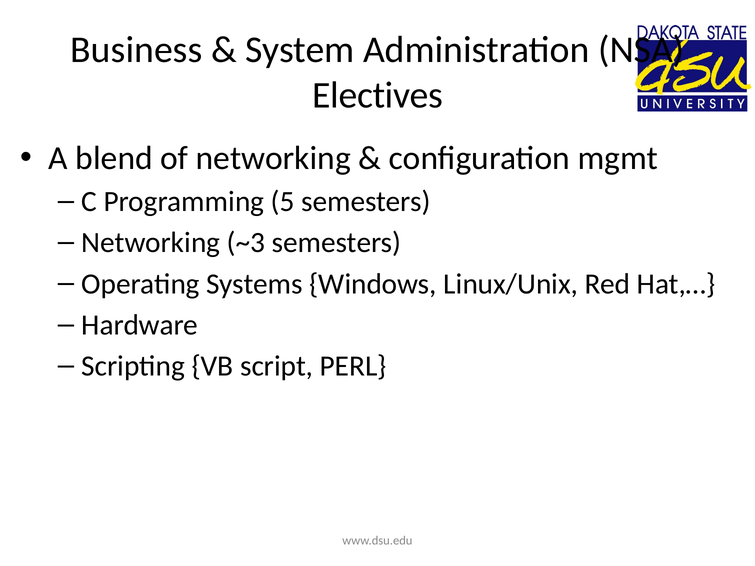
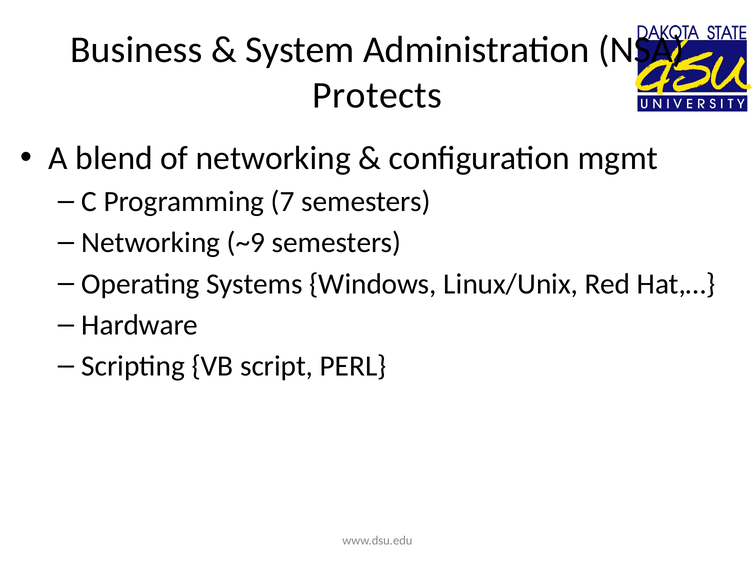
Electives: Electives -> Protects
5: 5 -> 7
~3: ~3 -> ~9
